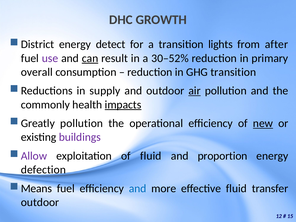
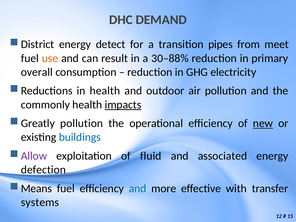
GROWTH: GROWTH -> DEMAND
lights: lights -> pipes
after: after -> meet
use colour: purple -> orange
can underline: present -> none
30–52%: 30–52% -> 30–88%
GHG transition: transition -> electricity
in supply: supply -> health
air underline: present -> none
buildings colour: purple -> blue
proportion: proportion -> associated
effective fluid: fluid -> with
outdoor at (40, 202): outdoor -> systems
